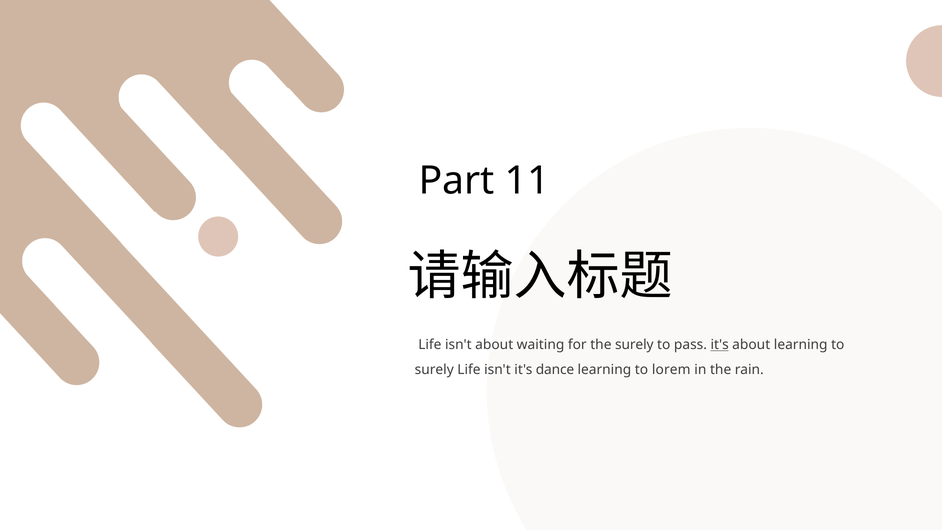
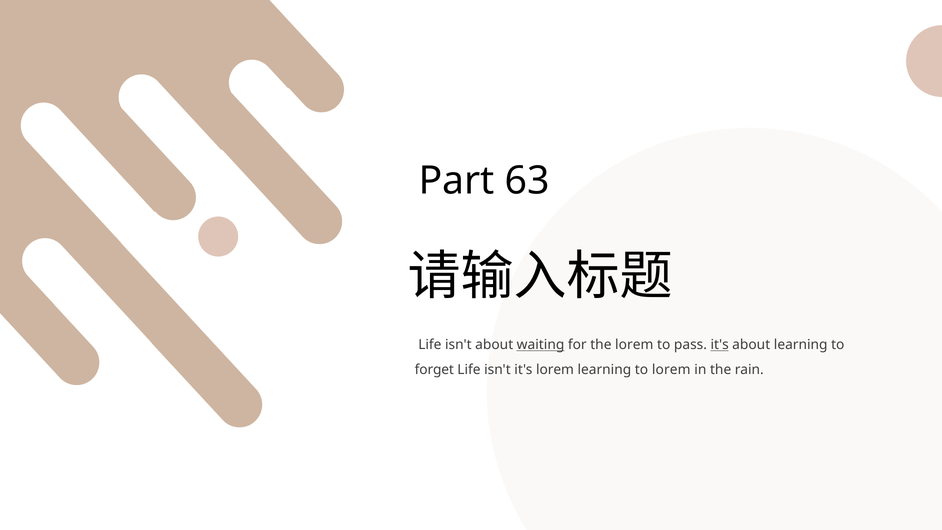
11: 11 -> 63
waiting underline: none -> present
the surely: surely -> lorem
surely at (434, 370): surely -> forget
it's dance: dance -> lorem
